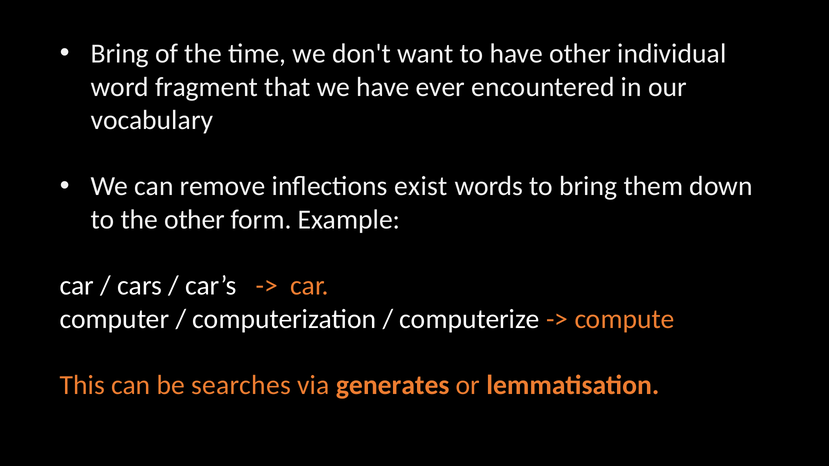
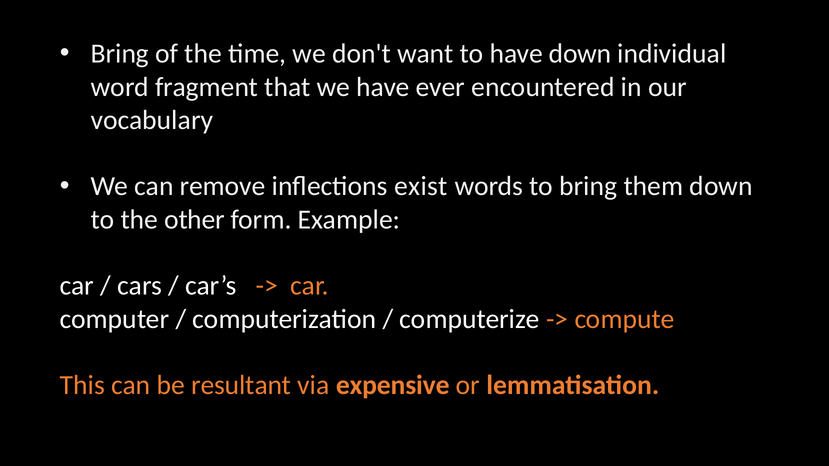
have other: other -> down
searches: searches -> resultant
generates: generates -> expensive
